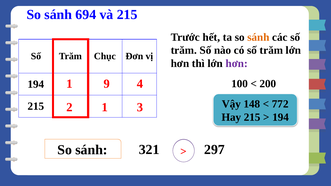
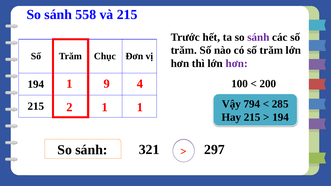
694: 694 -> 558
sánh at (258, 37) colour: orange -> purple
148: 148 -> 794
772: 772 -> 285
1 3: 3 -> 1
